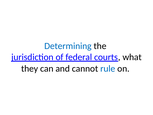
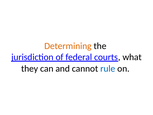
Determining colour: blue -> orange
